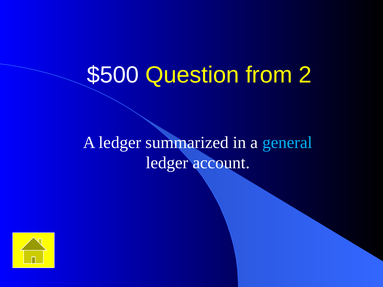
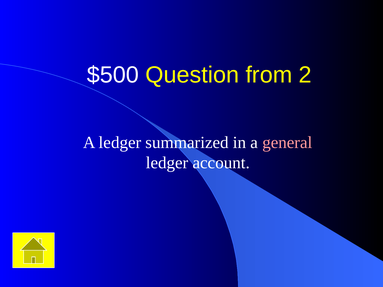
general colour: light blue -> pink
